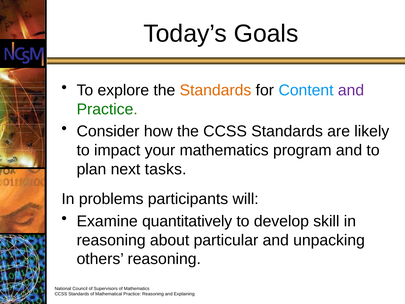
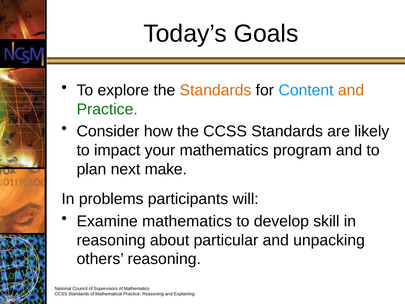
and at (351, 90) colour: purple -> orange
tasks: tasks -> make
Examine quantitatively: quantitatively -> mathematics
